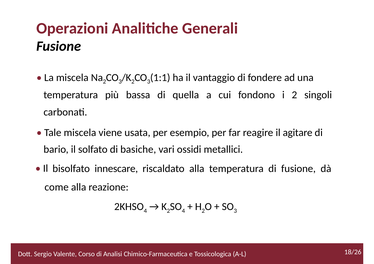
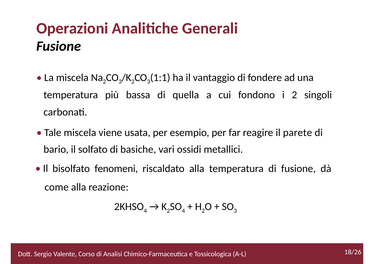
agitare: agitare -> parete
innescare: innescare -> fenomeni
